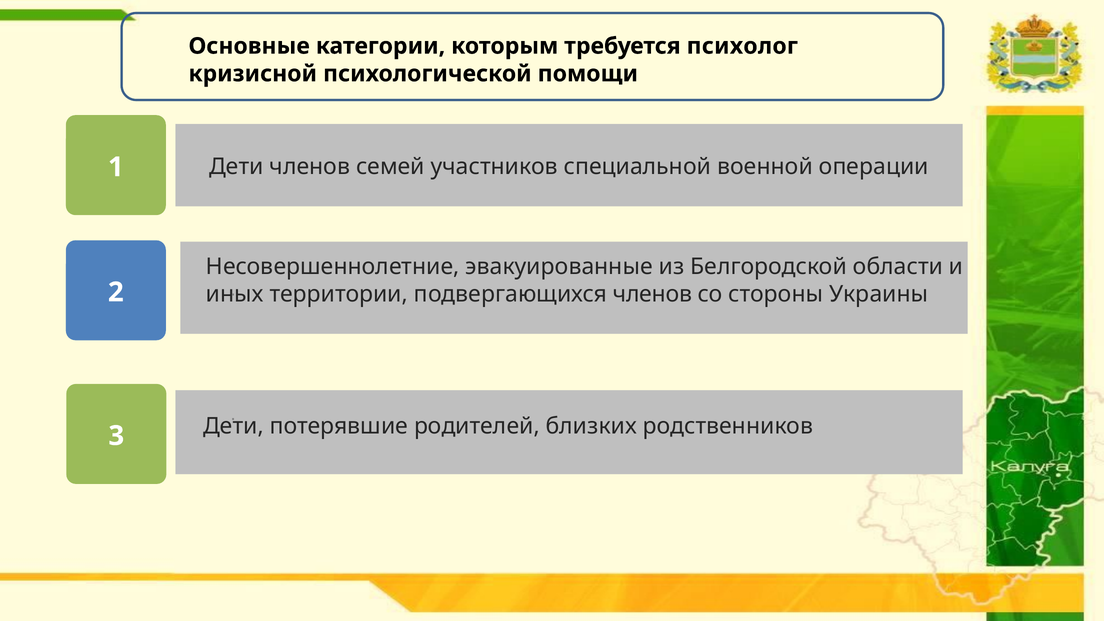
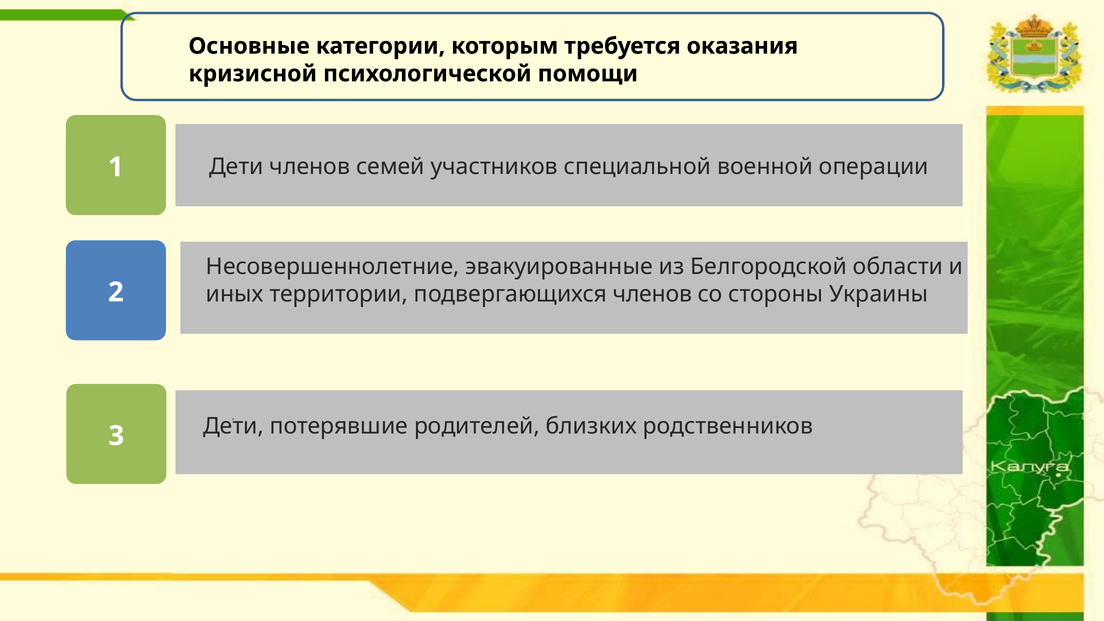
психолог: психолог -> оказания
